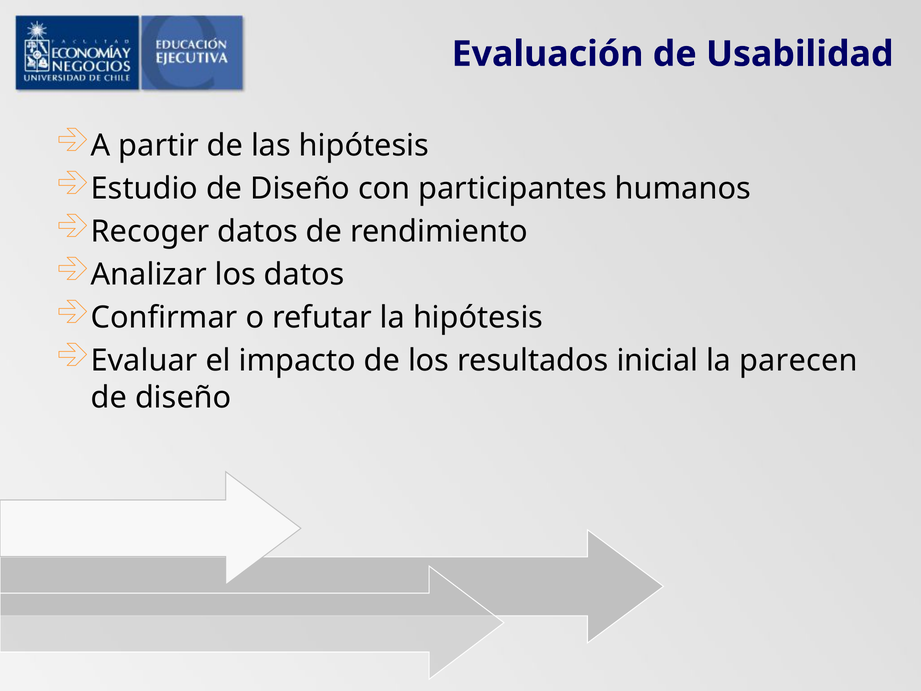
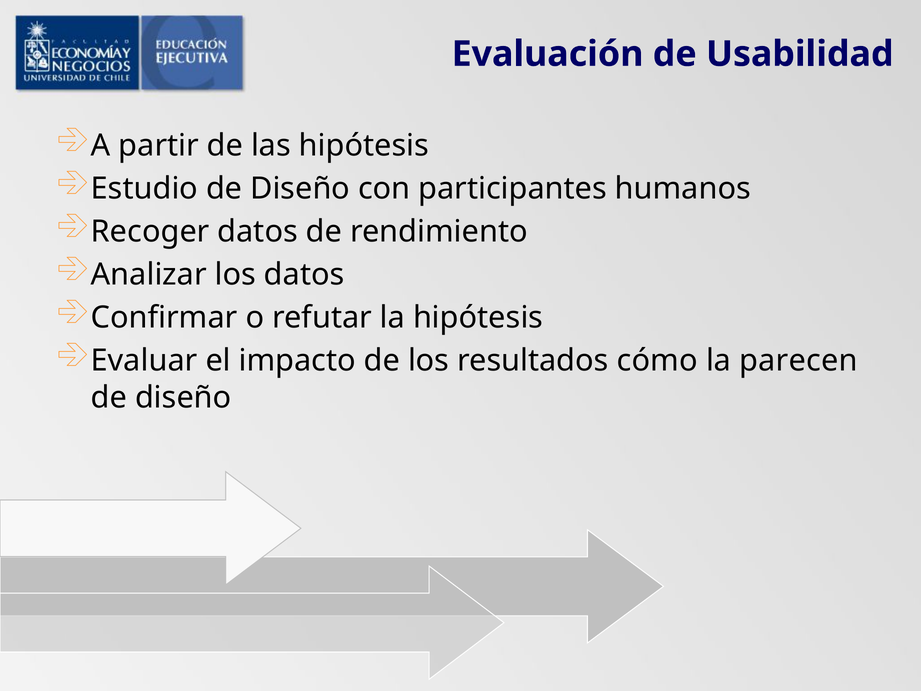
inicial: inicial -> cómo
